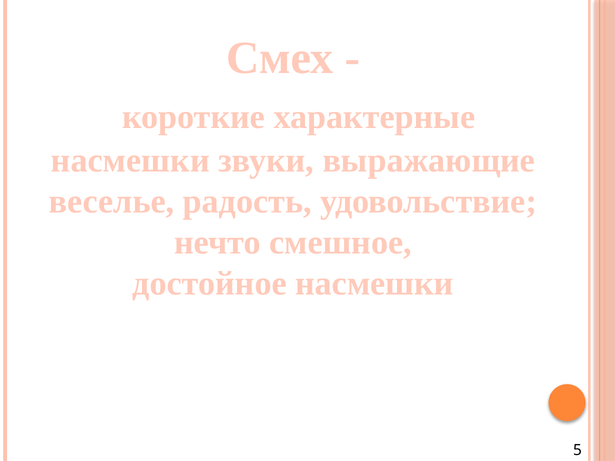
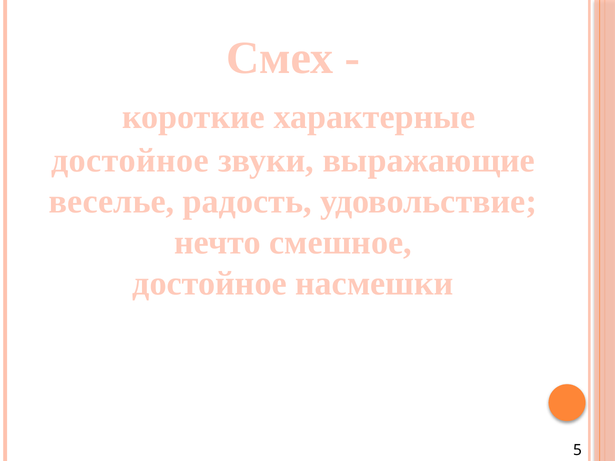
насмешки at (130, 161): насмешки -> достойное
